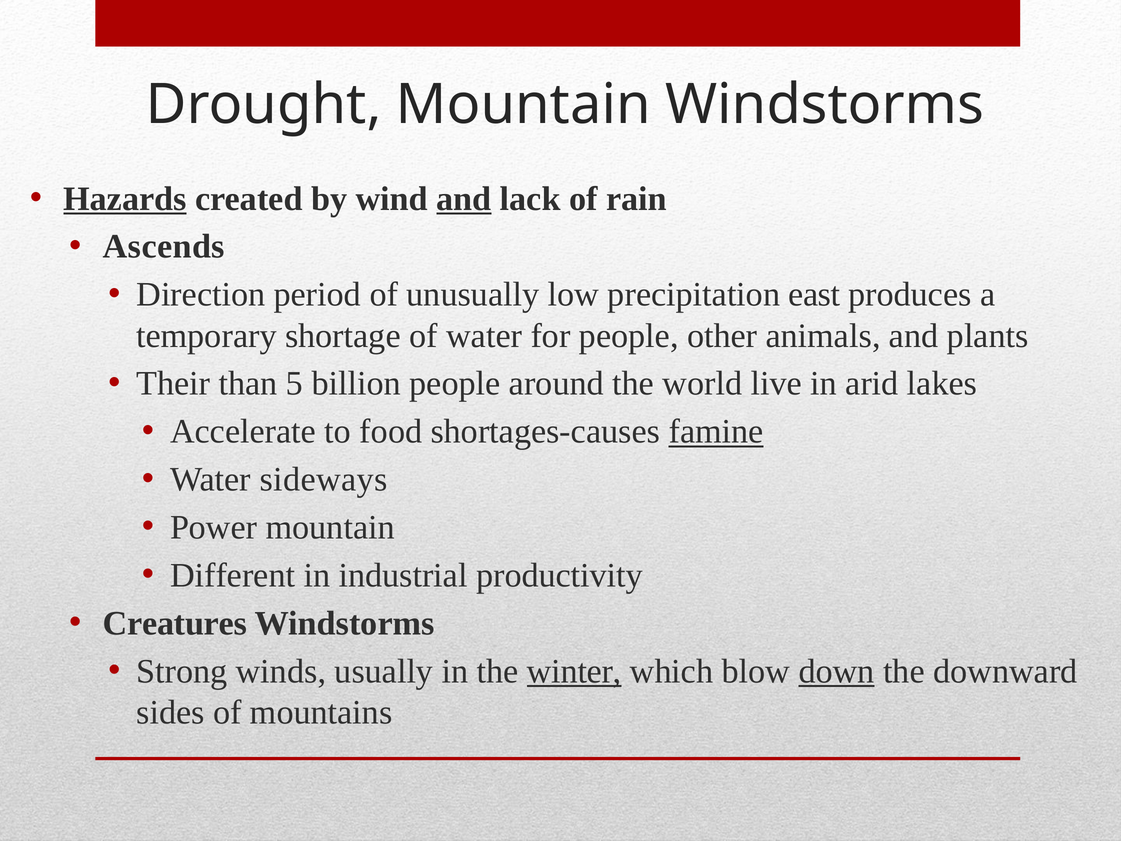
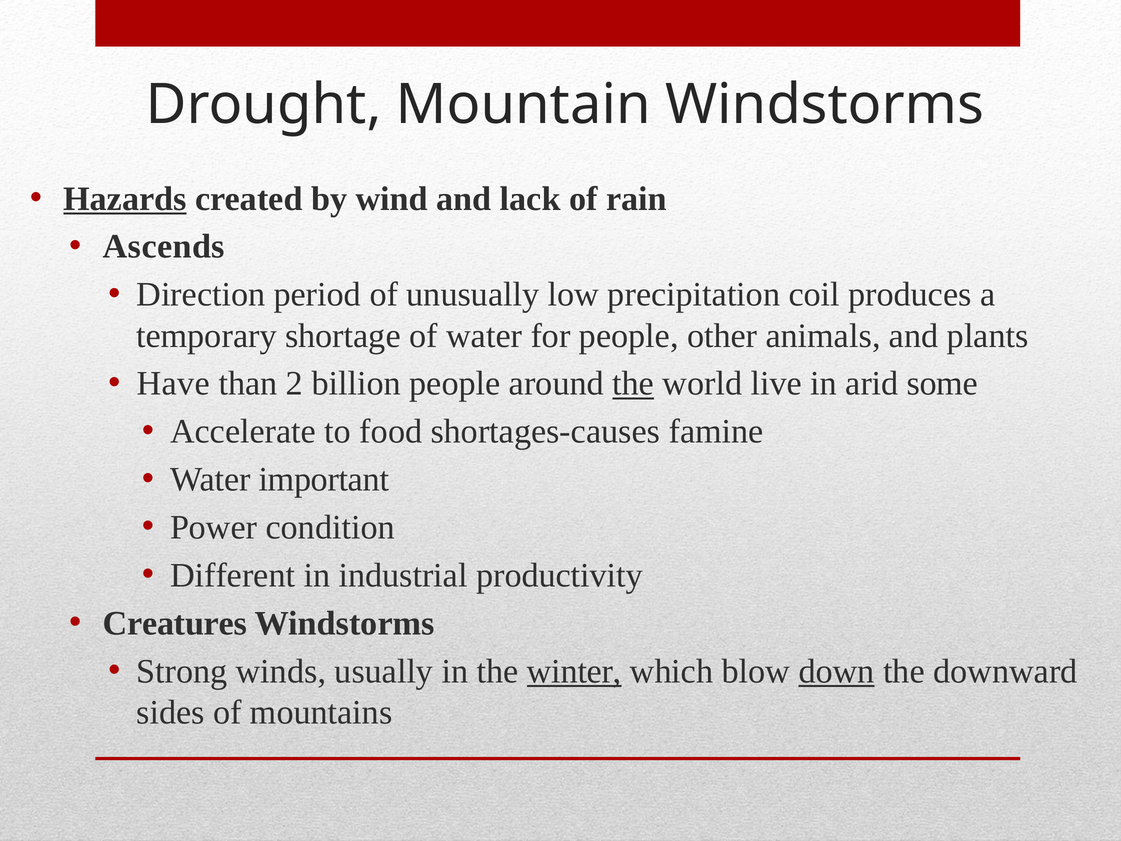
and at (464, 199) underline: present -> none
east: east -> coil
Their: Their -> Have
5: 5 -> 2
the at (633, 384) underline: none -> present
lakes: lakes -> some
famine underline: present -> none
sideways: sideways -> important
Power mountain: mountain -> condition
